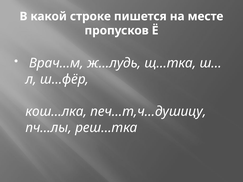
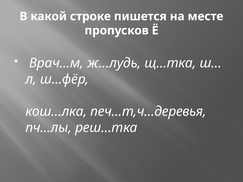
печ…т,ч…душицу: печ…т,ч…душицу -> печ…т,ч…деревья
